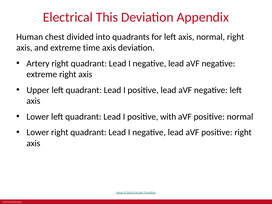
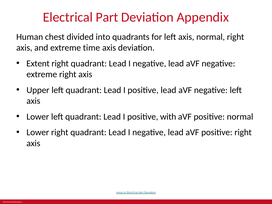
This: This -> Part
Artery: Artery -> Extent
